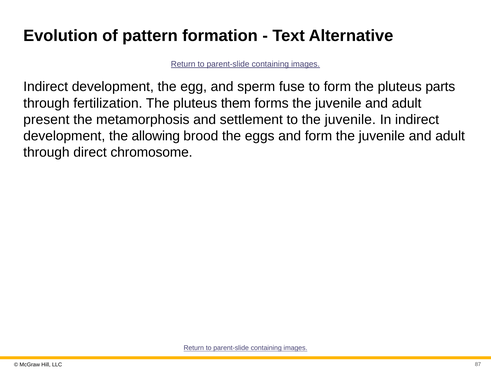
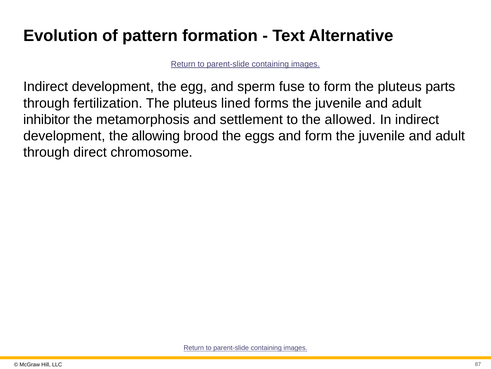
them: them -> lined
present: present -> inhibitor
to the juvenile: juvenile -> allowed
